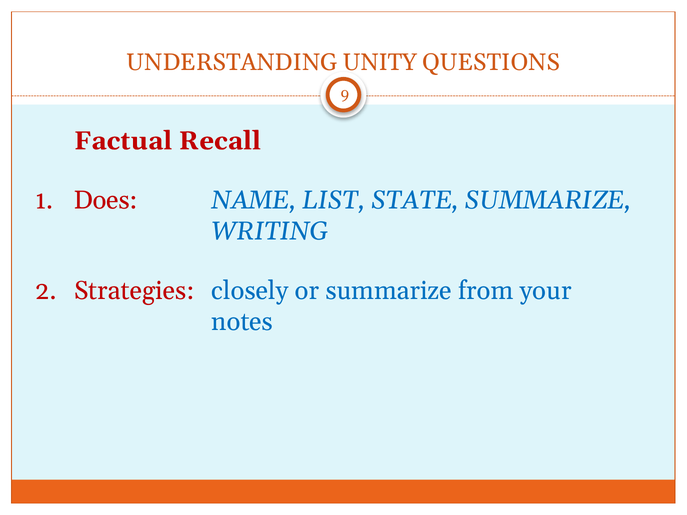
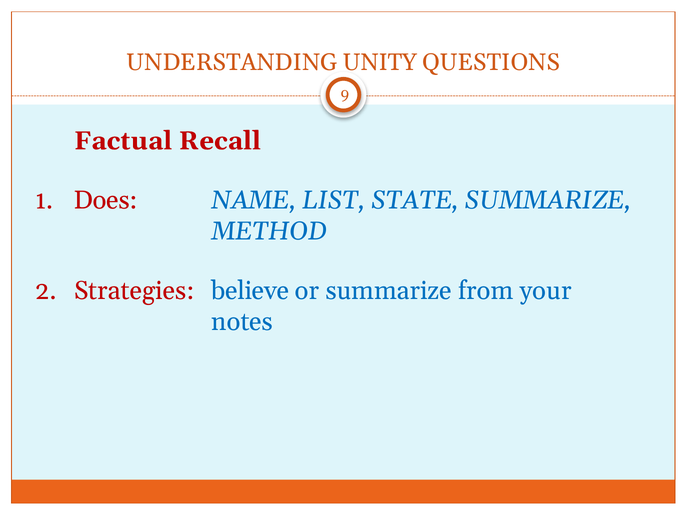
WRITING: WRITING -> METHOD
closely: closely -> believe
